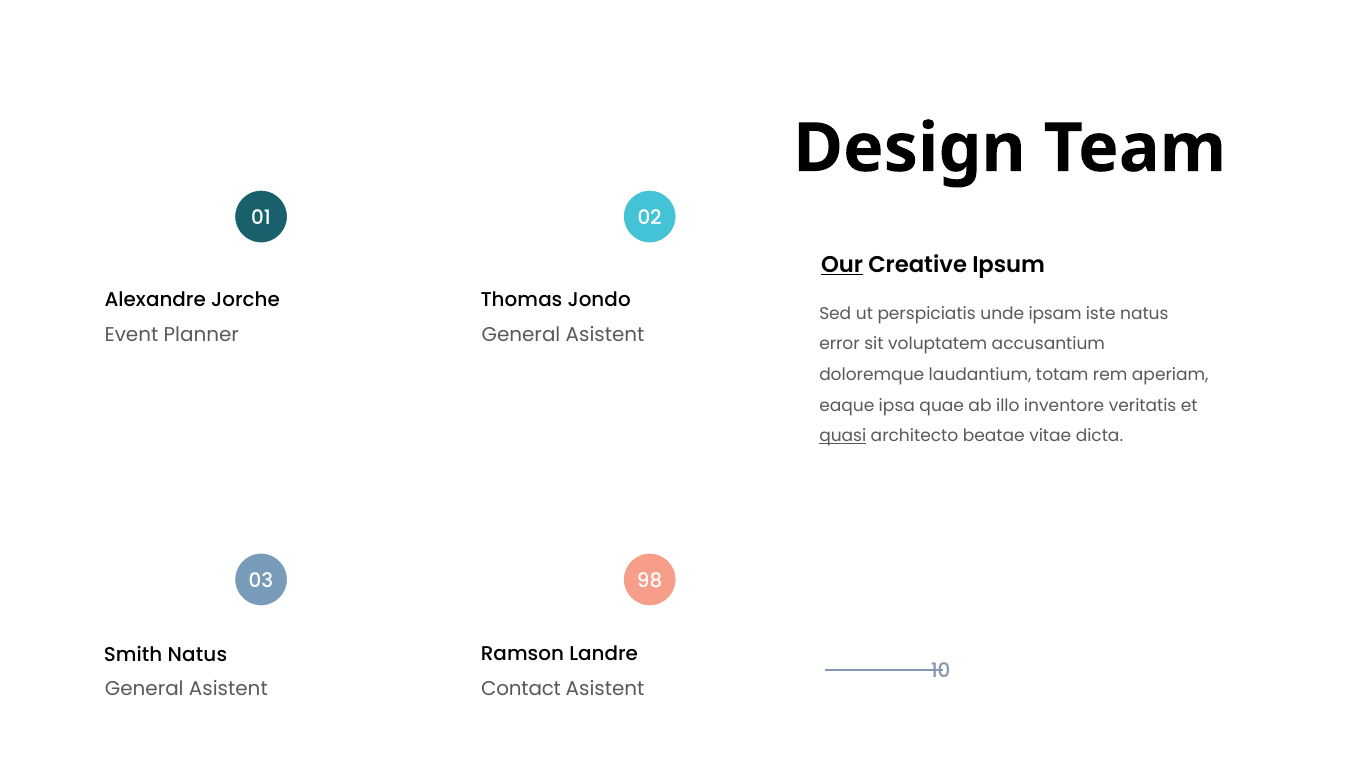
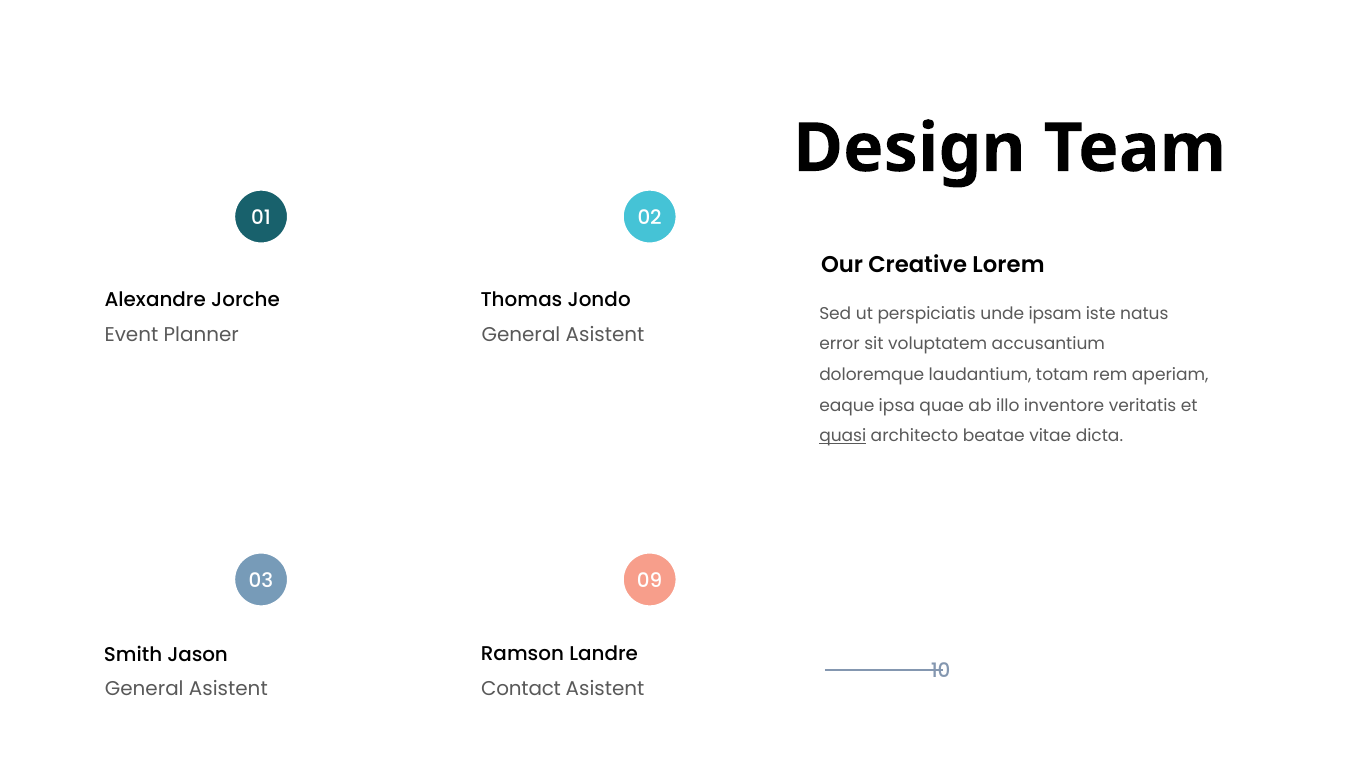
Our underline: present -> none
Ipsum: Ipsum -> Lorem
98: 98 -> 09
Smith Natus: Natus -> Jason
